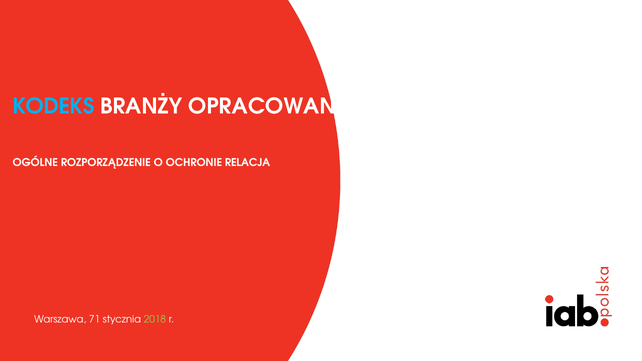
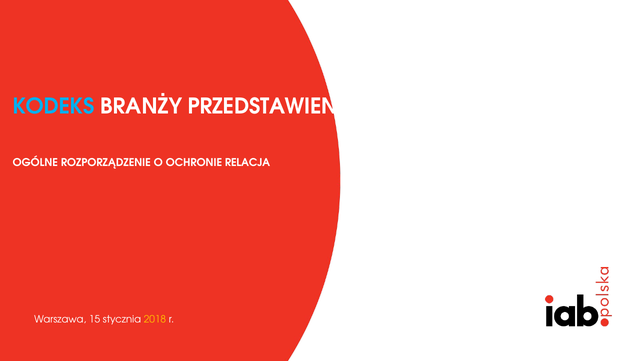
OPRACOWANIE: OPRACOWANIE -> PRZEDSTAWIENIE
71: 71 -> 15
2018 colour: light green -> yellow
